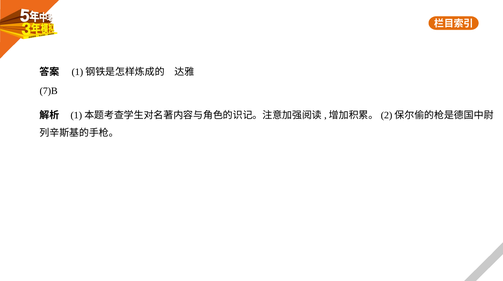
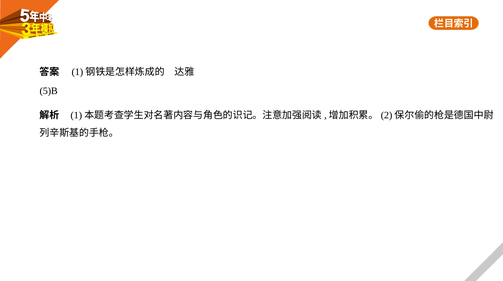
7)B: 7)B -> 5)B
